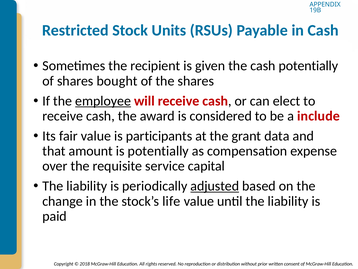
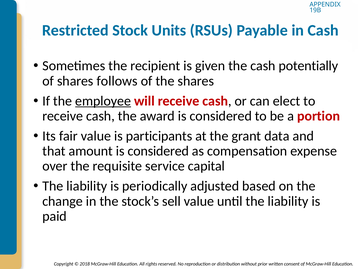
bought: bought -> follows
include: include -> portion
amount is potentially: potentially -> considered
adjusted underline: present -> none
life: life -> sell
